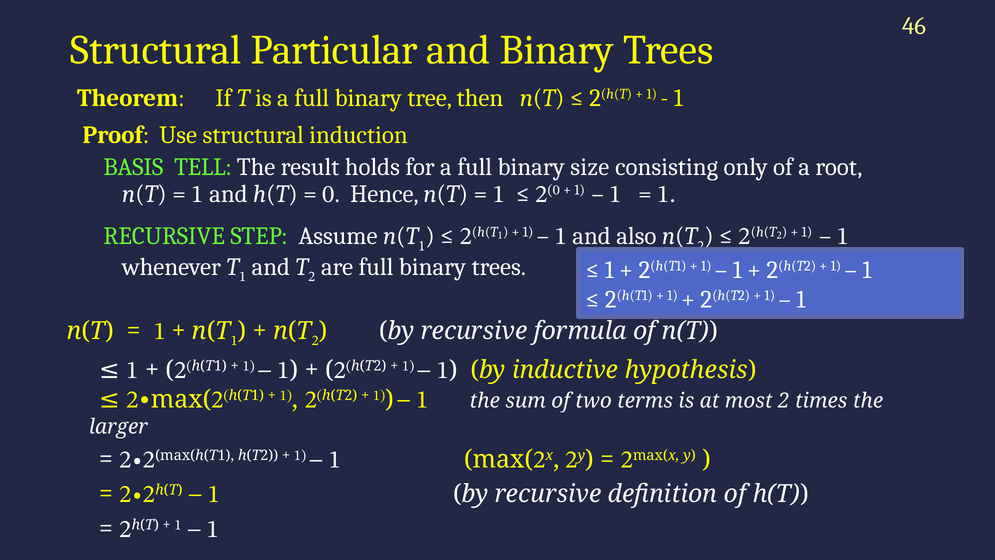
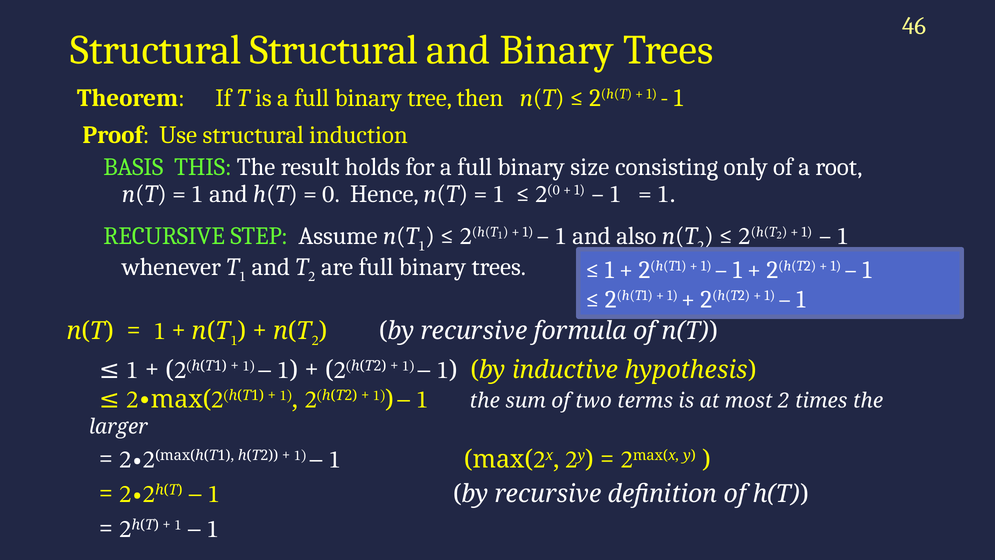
Structural Particular: Particular -> Structural
TELL: TELL -> THIS
